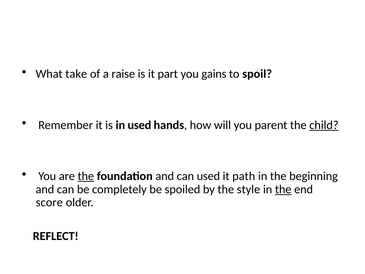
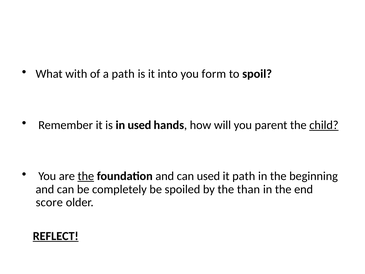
take: take -> with
a raise: raise -> path
part: part -> into
gains: gains -> form
style: style -> than
the at (283, 189) underline: present -> none
REFLECT underline: none -> present
